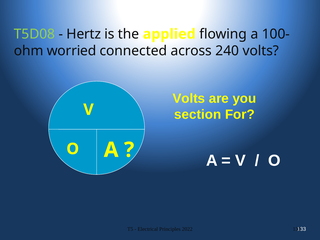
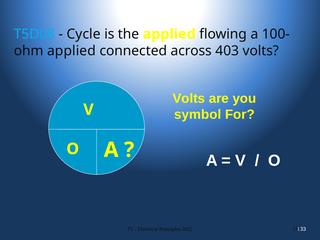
T5D08 colour: light green -> light blue
Hertz: Hertz -> Cycle
worried at (72, 51): worried -> applied
240: 240 -> 403
section: section -> symbol
